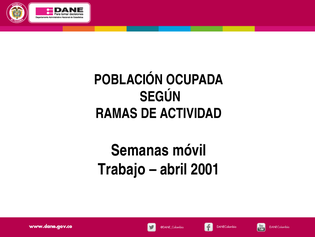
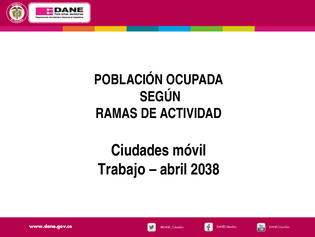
Semanas: Semanas -> Ciudades
2001: 2001 -> 2038
